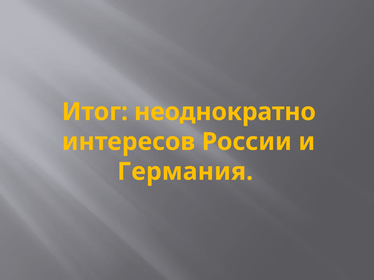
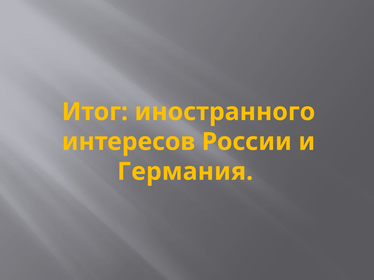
неоднократно: неоднократно -> иностранного
